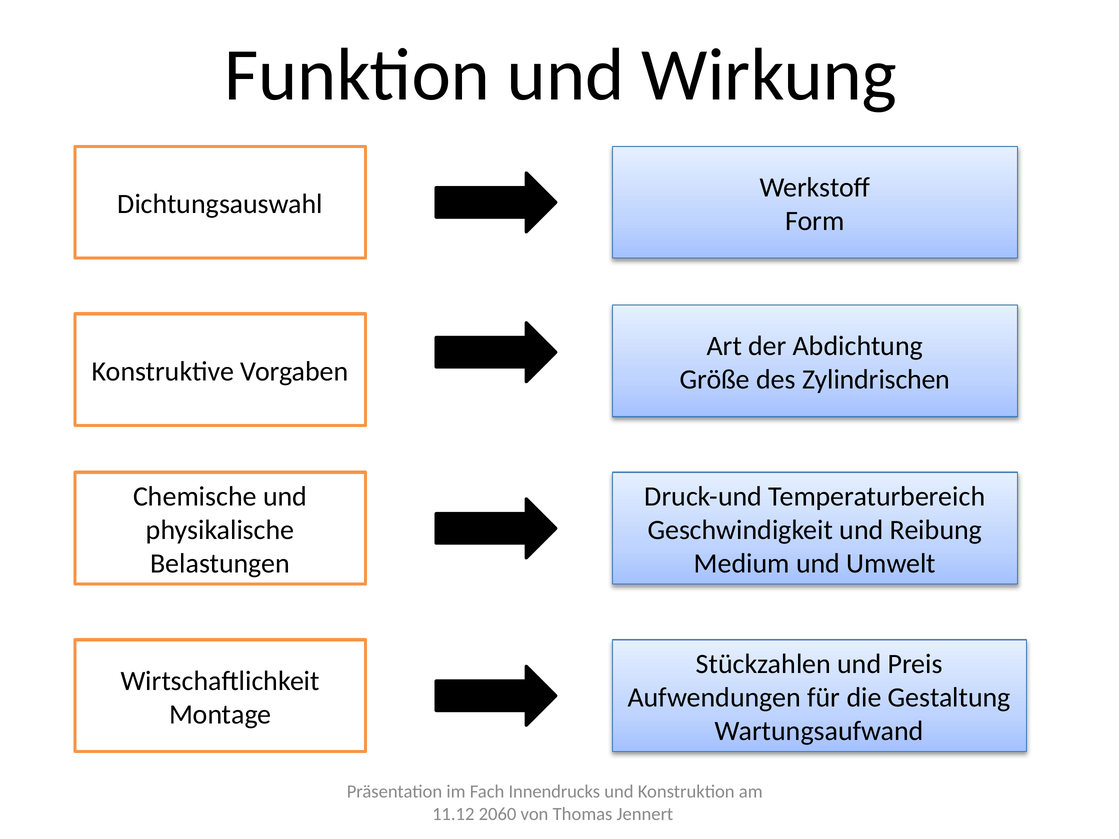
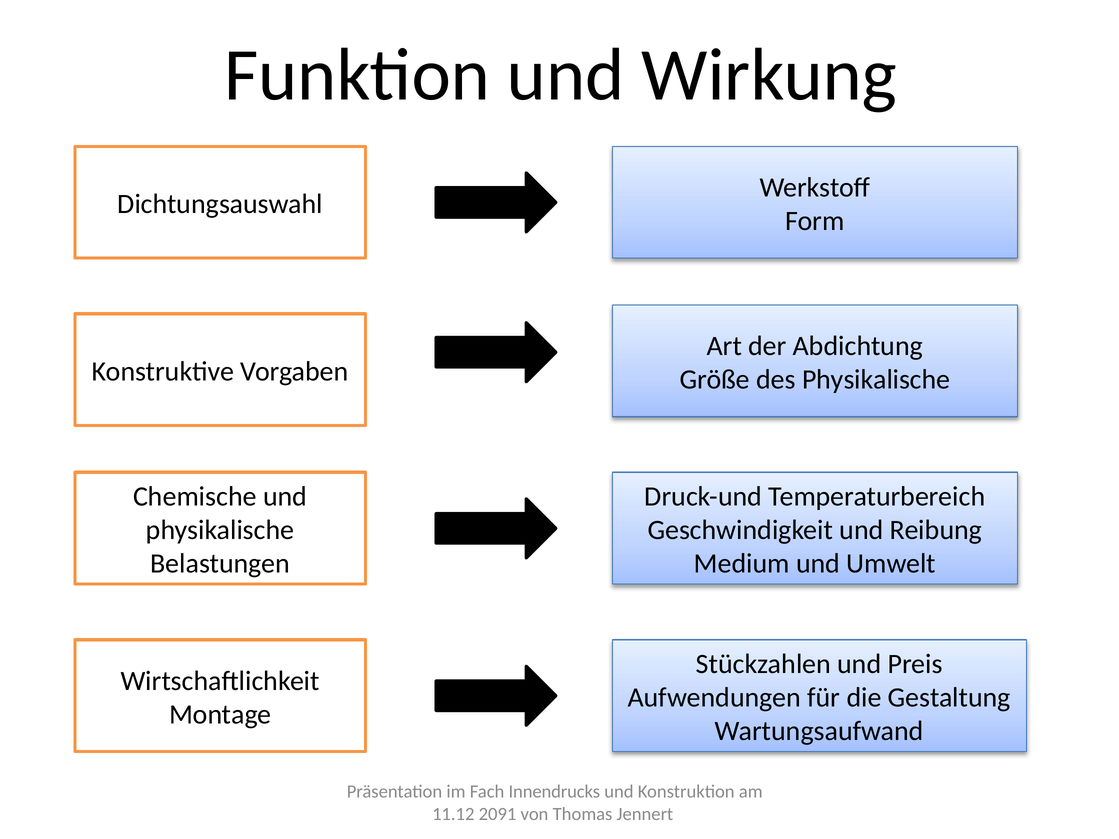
des Zylindrischen: Zylindrischen -> Physikalische
2060: 2060 -> 2091
